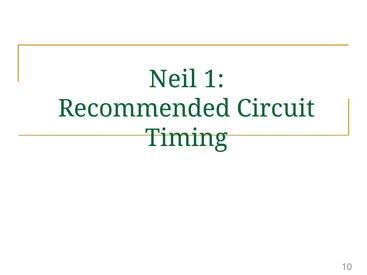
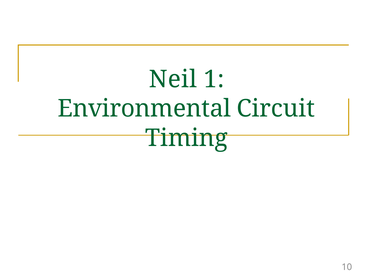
Recommended: Recommended -> Environmental
